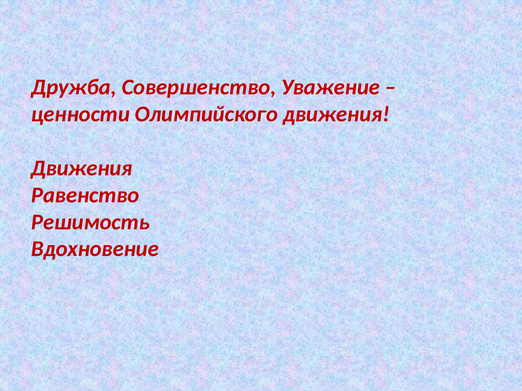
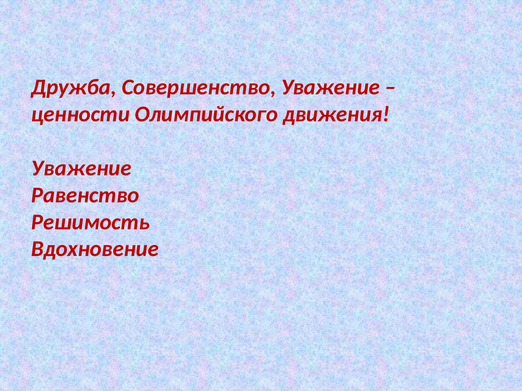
Движения at (82, 168): Движения -> Уважение
